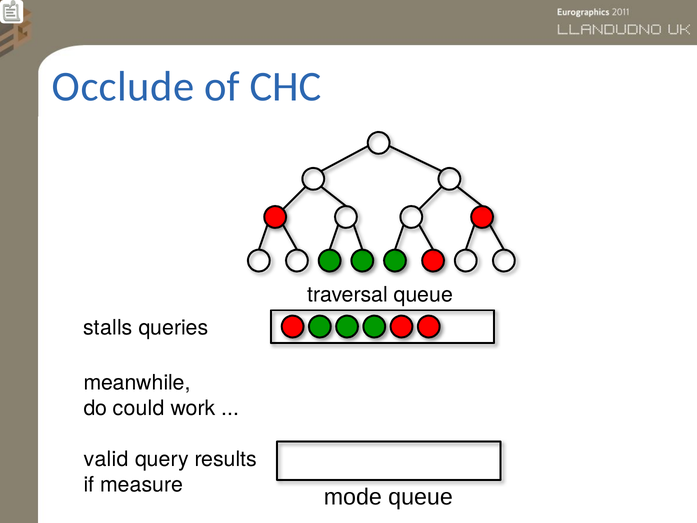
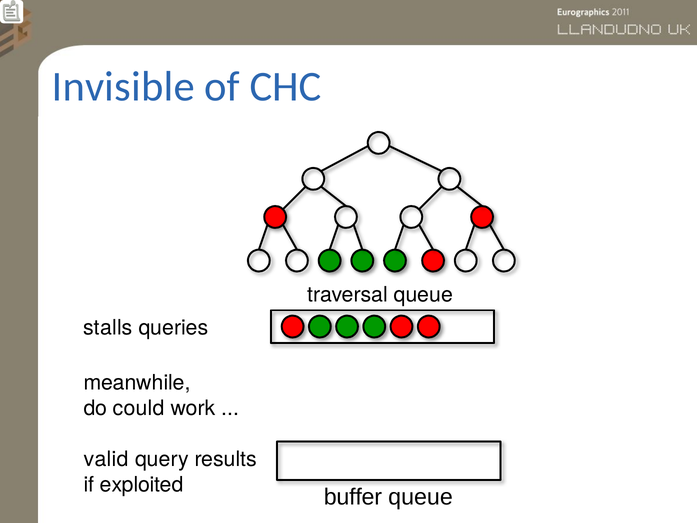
Occlude: Occlude -> Invisible
measure: measure -> exploited
mode: mode -> buffer
